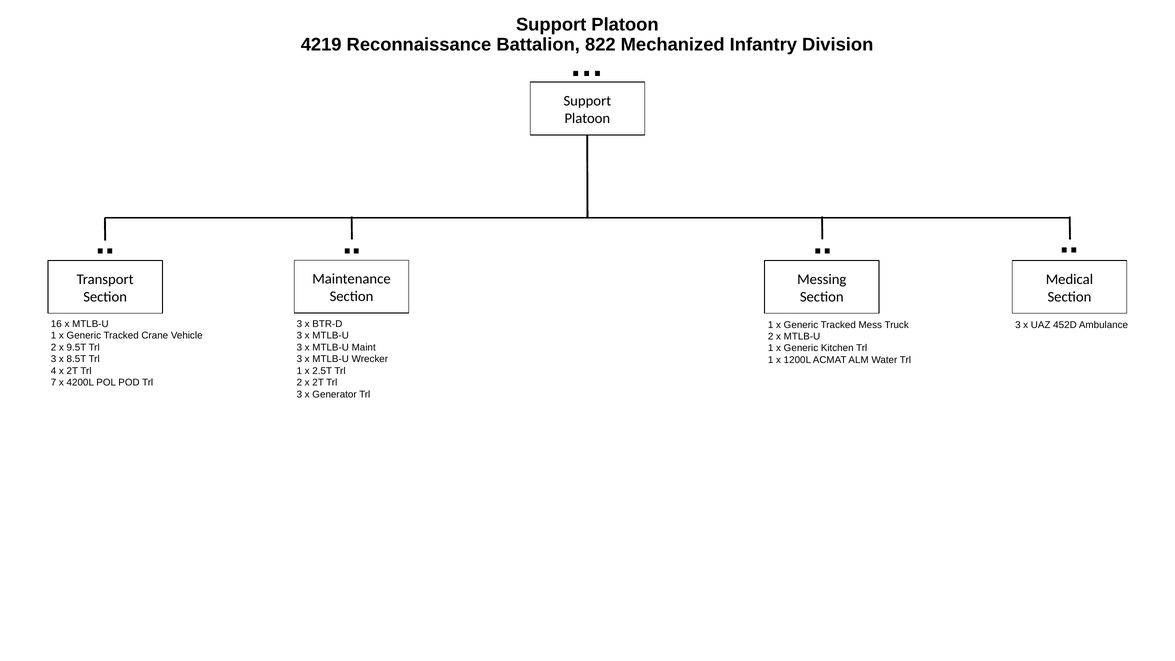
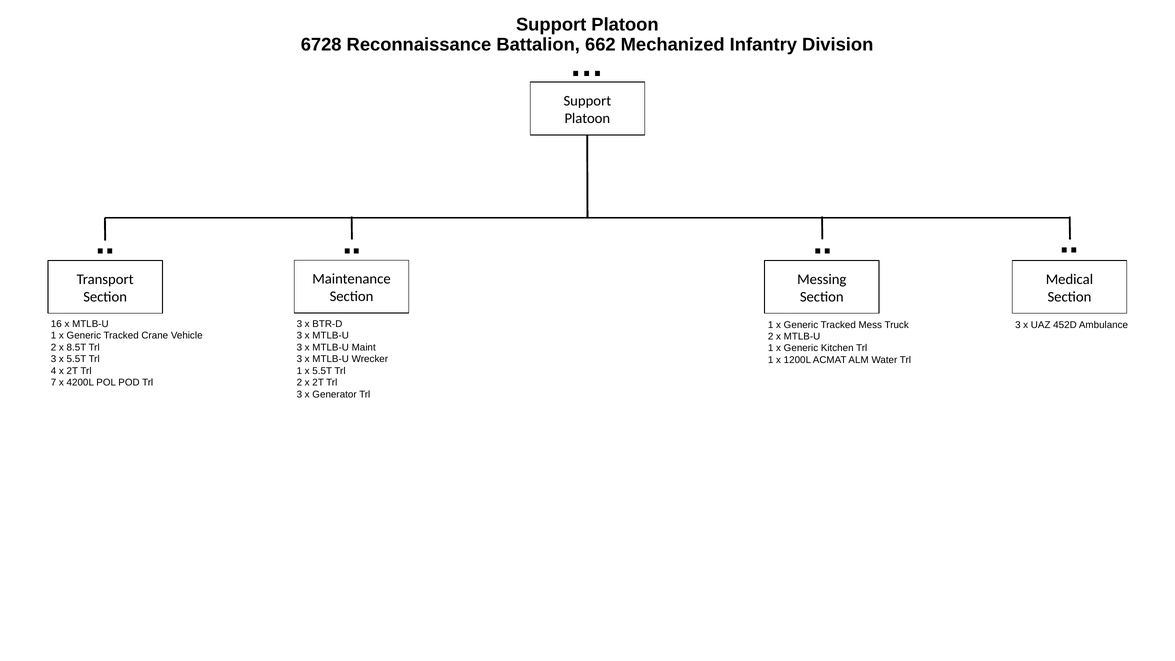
4219: 4219 -> 6728
822: 822 -> 662
9.5T: 9.5T -> 8.5T
3 x 8.5T: 8.5T -> 5.5T
1 x 2.5T: 2.5T -> 5.5T
